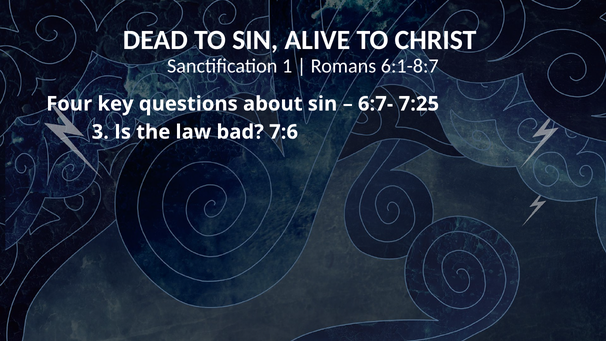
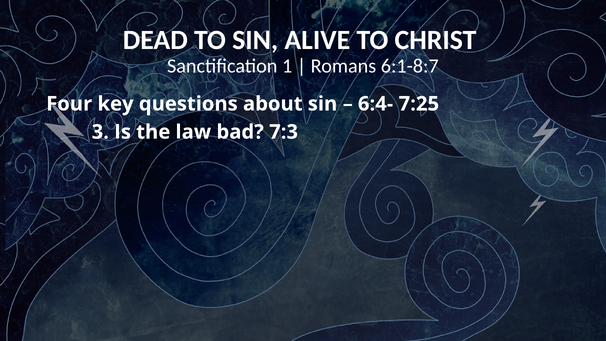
6:7-: 6:7- -> 6:4-
7:6: 7:6 -> 7:3
